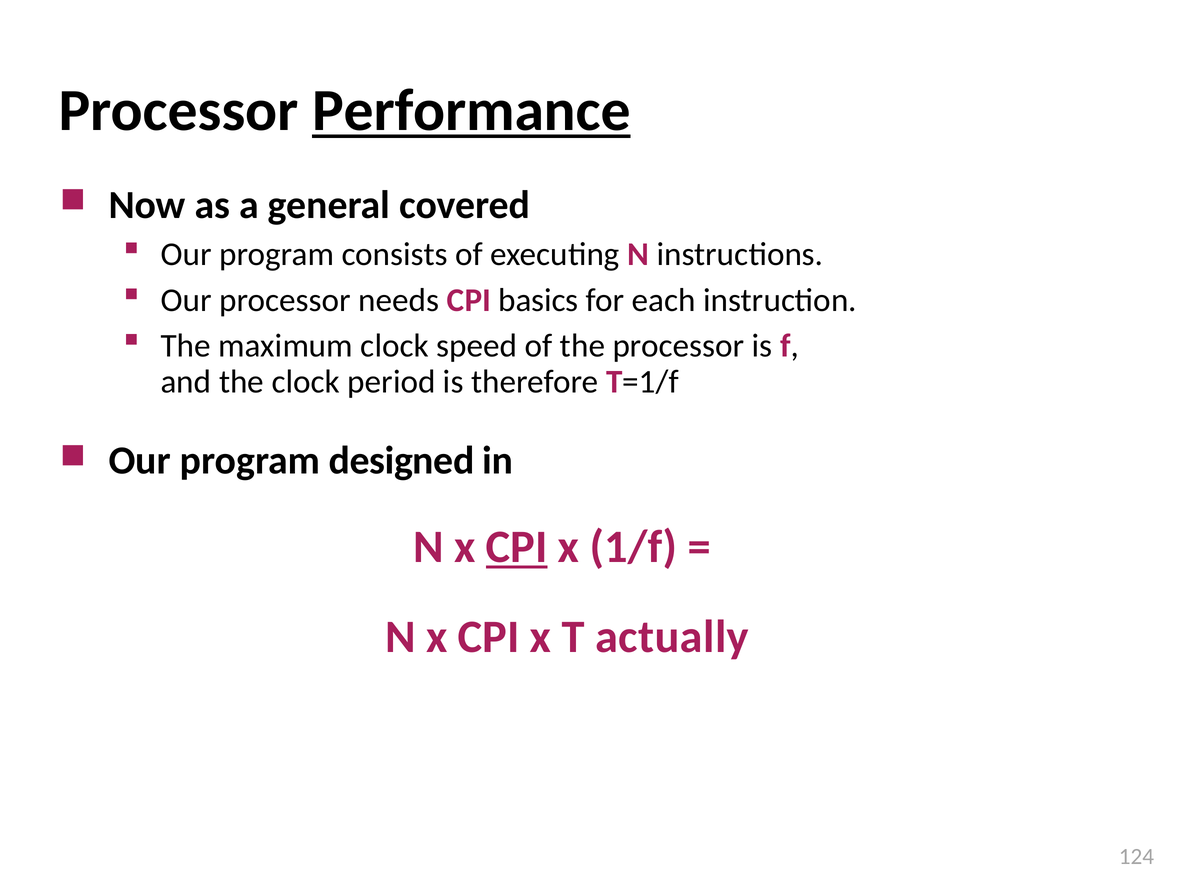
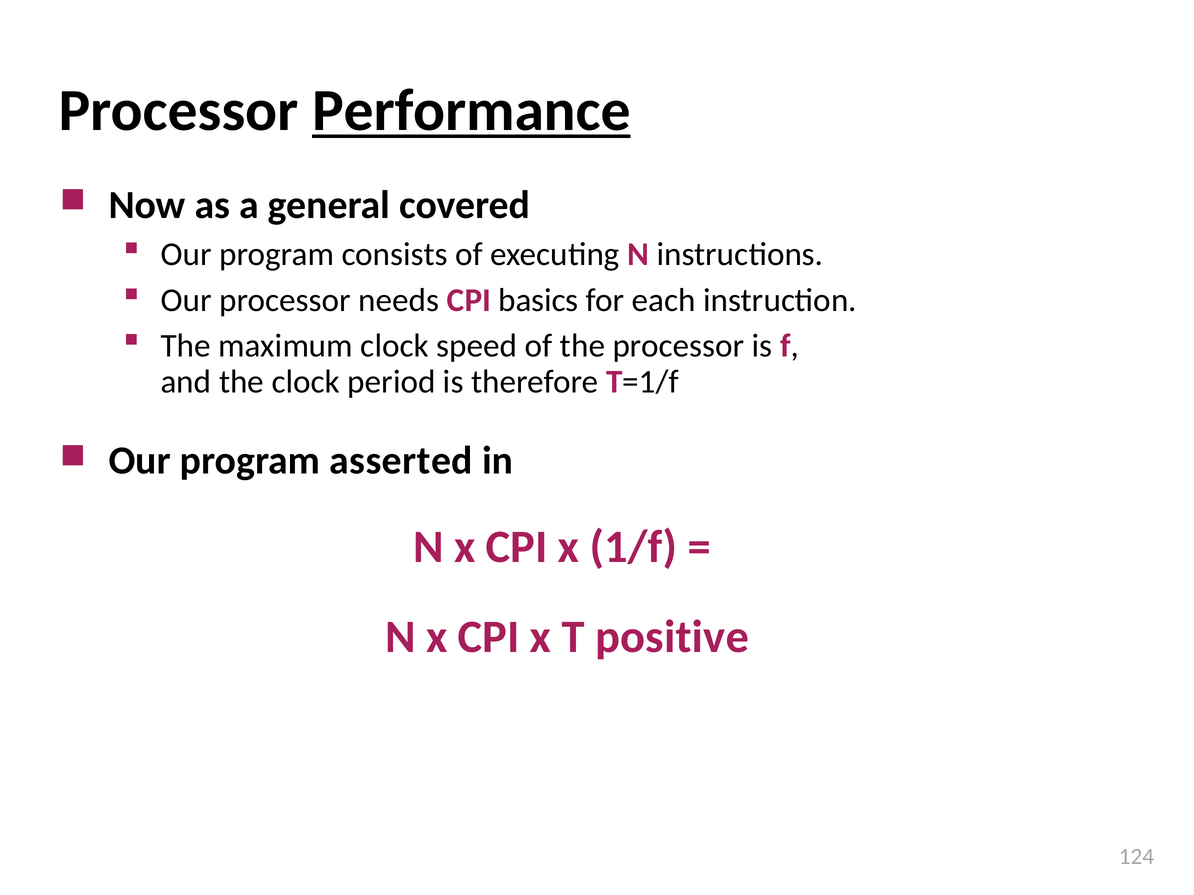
designed: designed -> asserted
CPI at (517, 547) underline: present -> none
actually: actually -> positive
